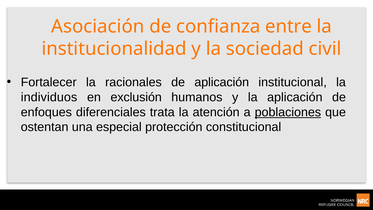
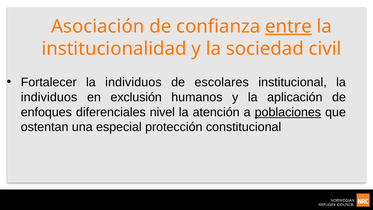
entre underline: none -> present
Fortalecer la racionales: racionales -> individuos
de aplicación: aplicación -> escolares
trata: trata -> nivel
